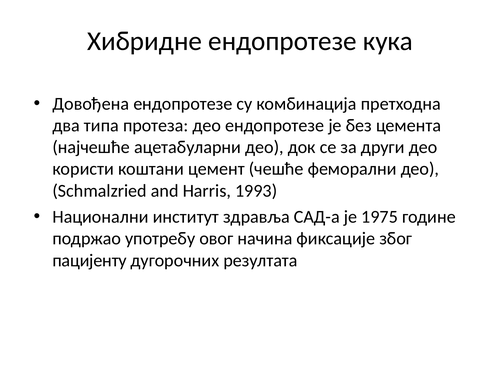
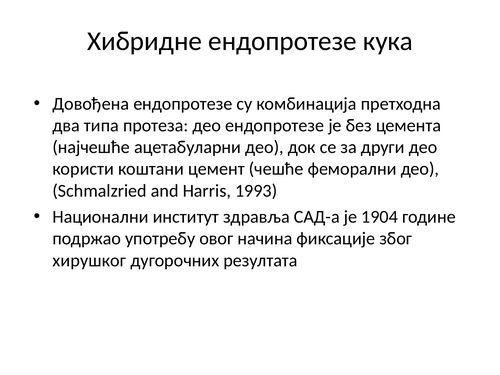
1975: 1975 -> 1904
пацијенту: пацијенту -> хирушког
